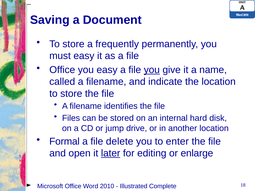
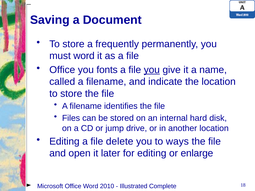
must easy: easy -> word
you easy: easy -> fonts
Formal at (64, 142): Formal -> Editing
enter: enter -> ways
later underline: present -> none
